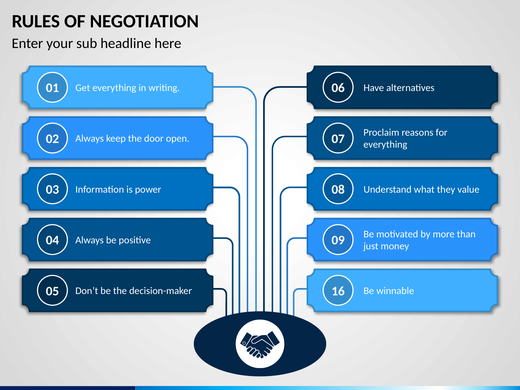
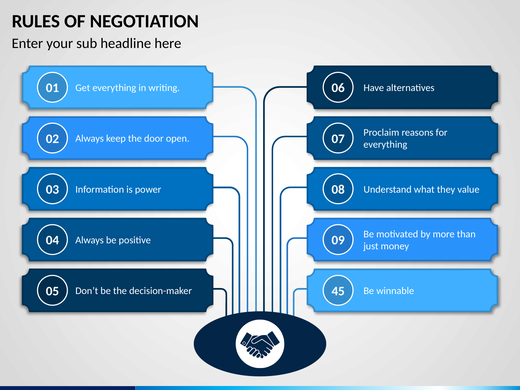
16: 16 -> 45
